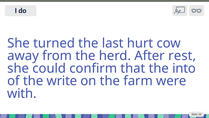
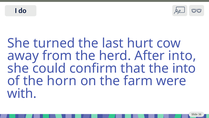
After rest: rest -> into
write: write -> horn
